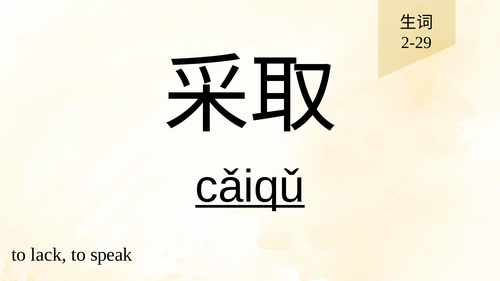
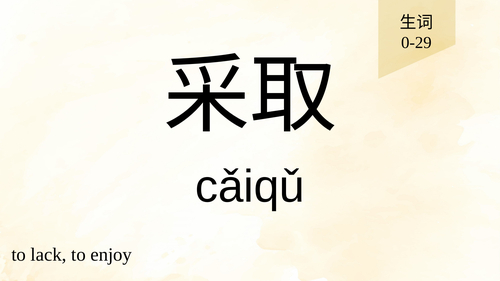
2-29: 2-29 -> 0-29
cǎiqǔ underline: present -> none
speak: speak -> enjoy
